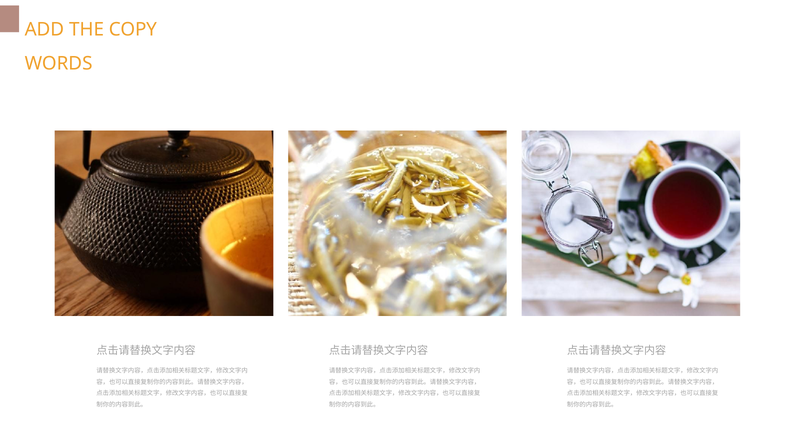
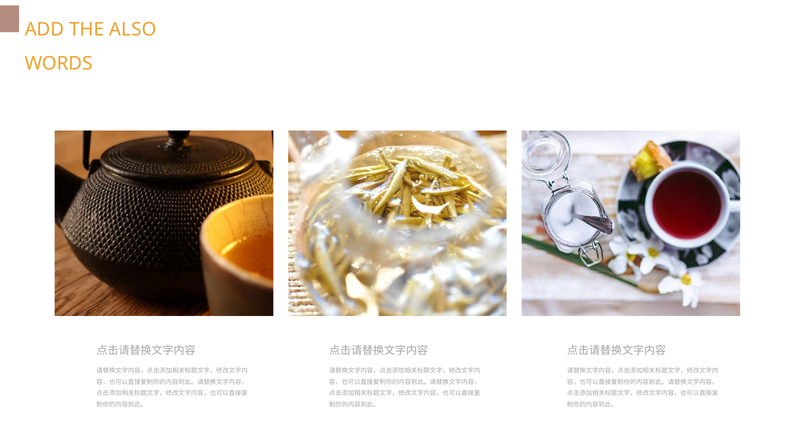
COPY: COPY -> ALSO
